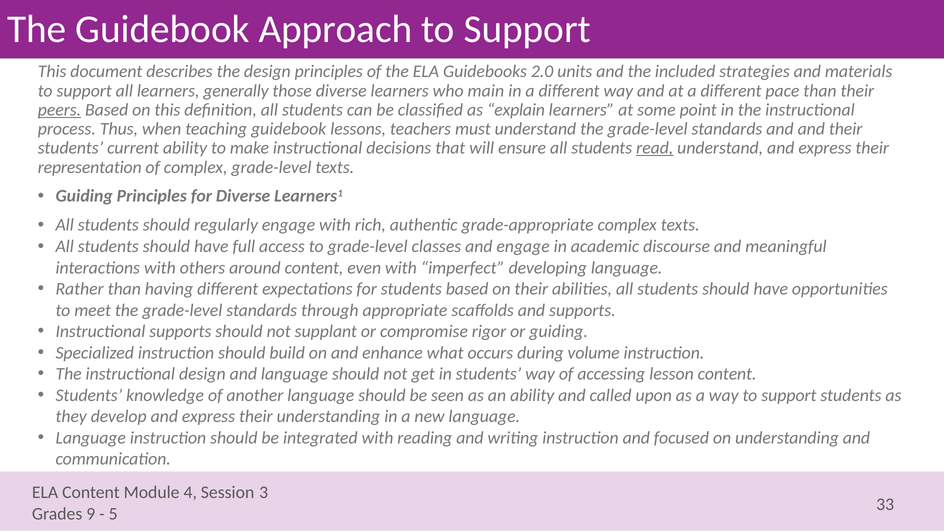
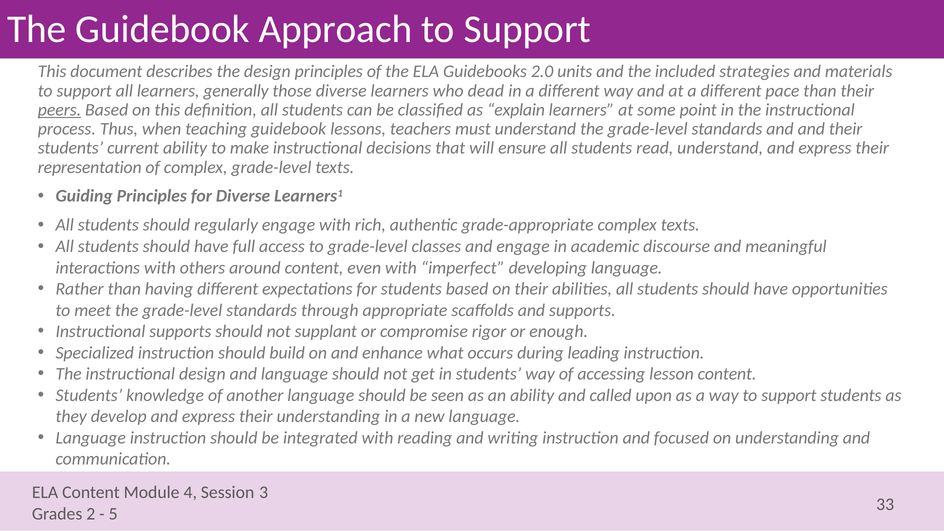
main: main -> dead
read underline: present -> none
or guiding: guiding -> enough
volume: volume -> leading
9: 9 -> 2
